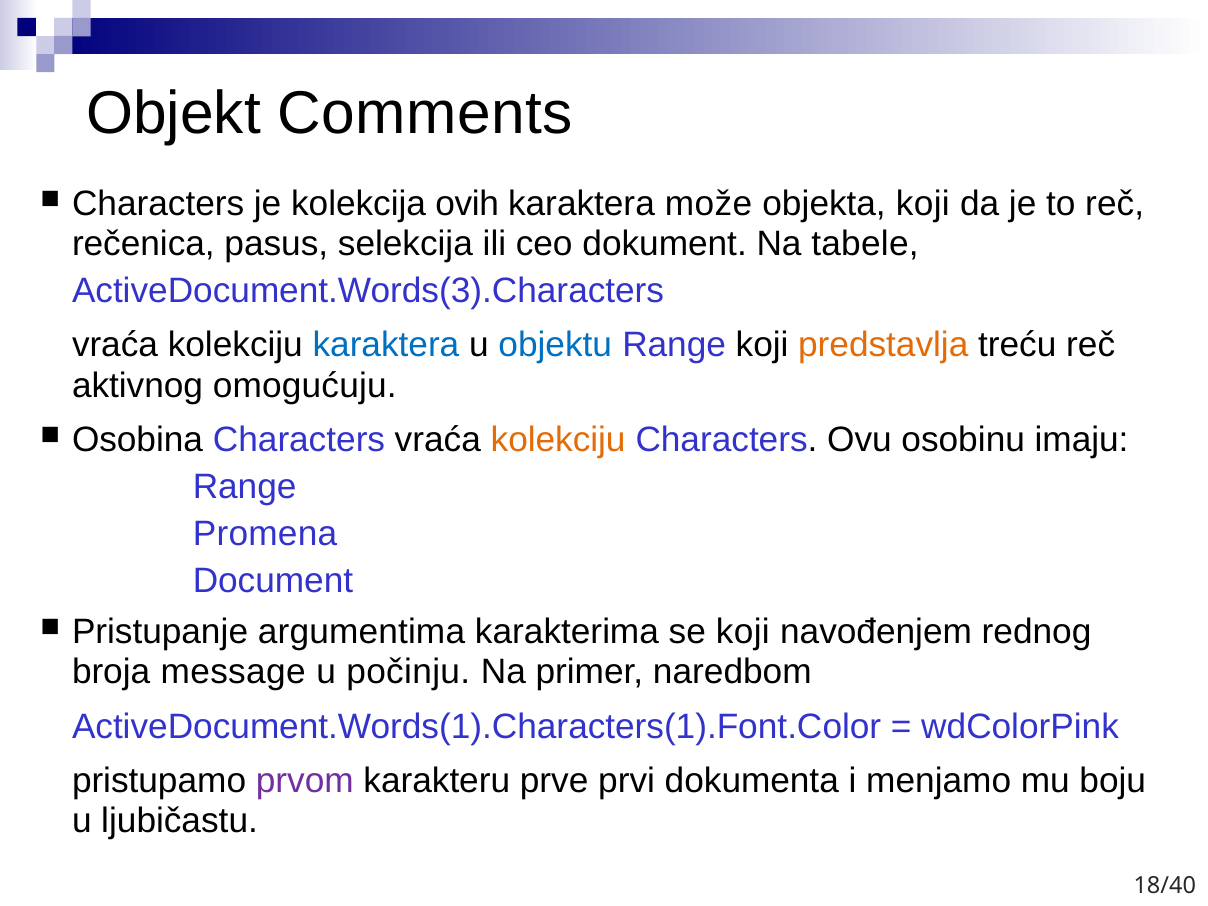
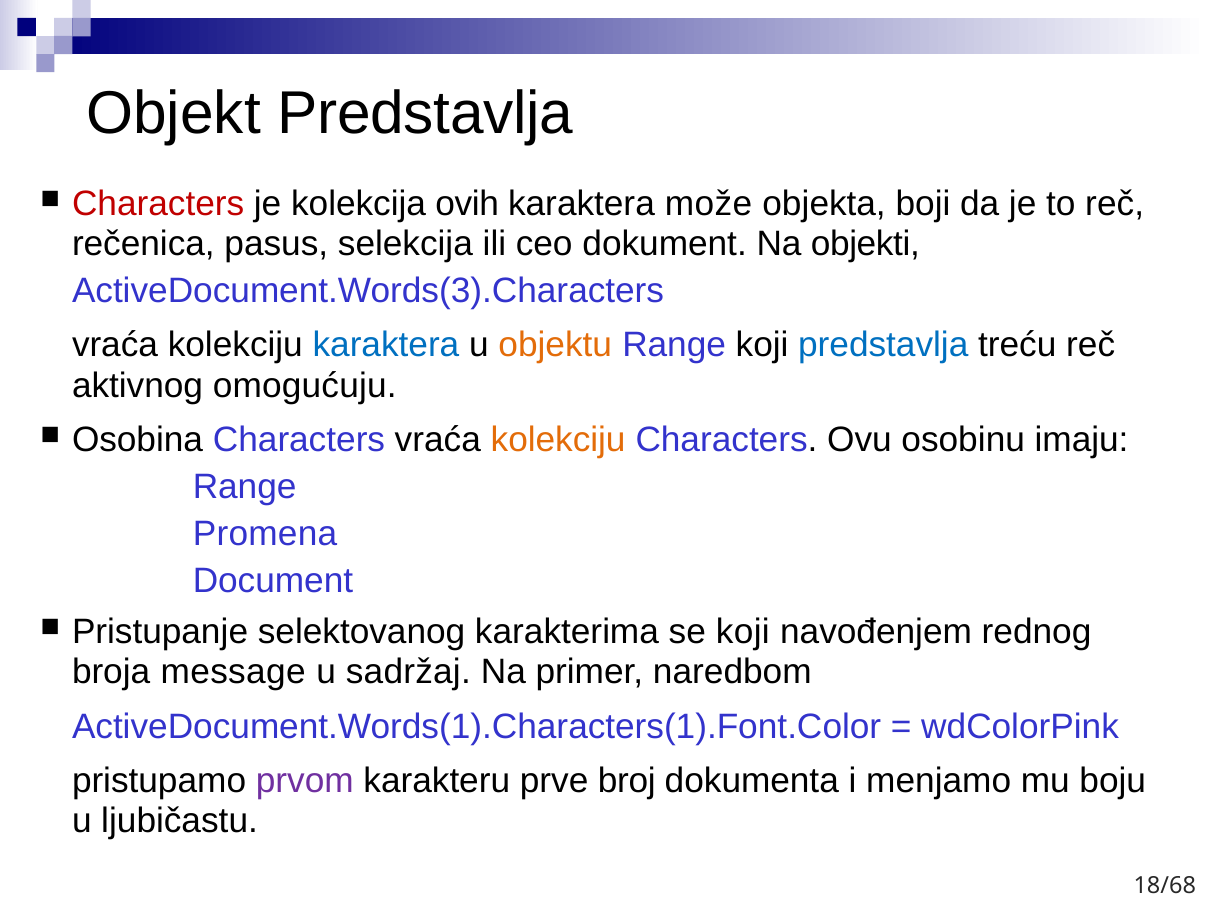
Objekt Comments: Comments -> Predstavlja
Characters at (158, 204) colour: black -> red
objekta koji: koji -> boji
tabele: tabele -> objekti
objektu colour: blue -> orange
predstavlja at (883, 345) colour: orange -> blue
argumentima: argumentima -> selektovanog
počinju: počinju -> sadržaj
prvi: prvi -> broj
18/40: 18/40 -> 18/68
